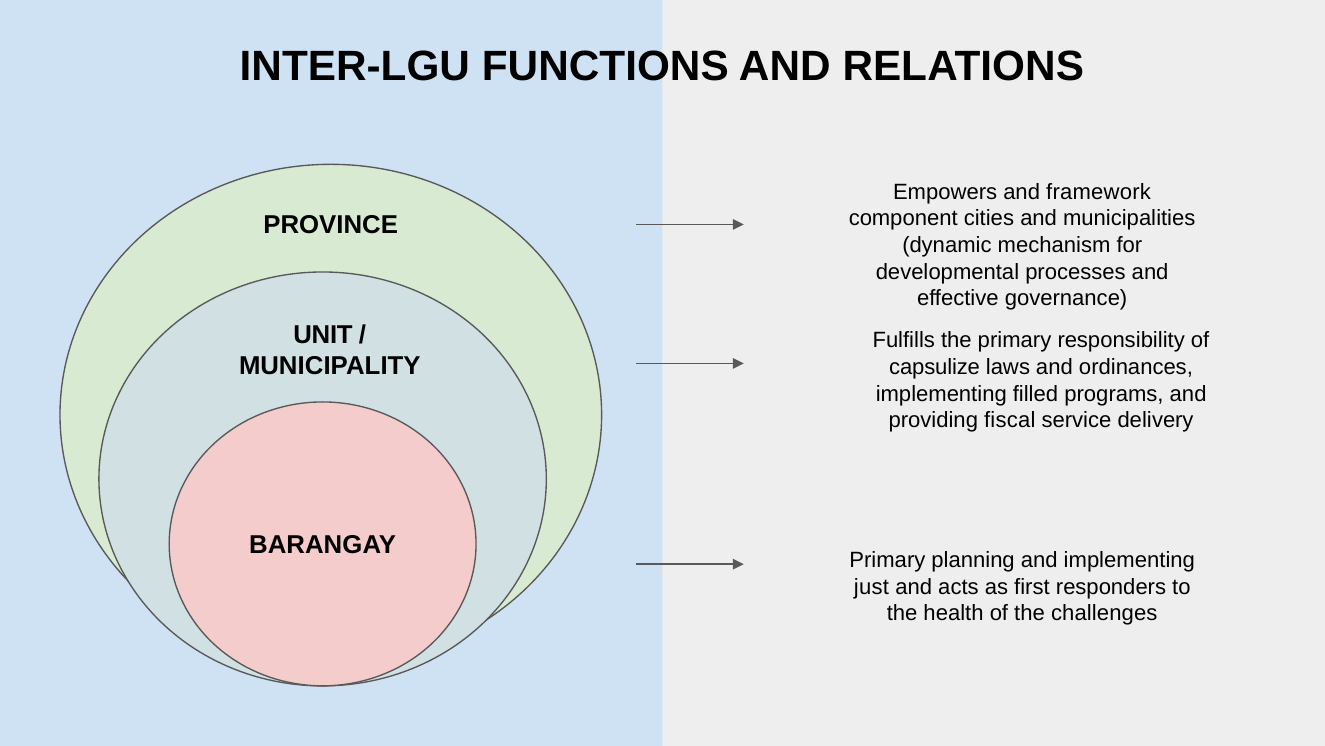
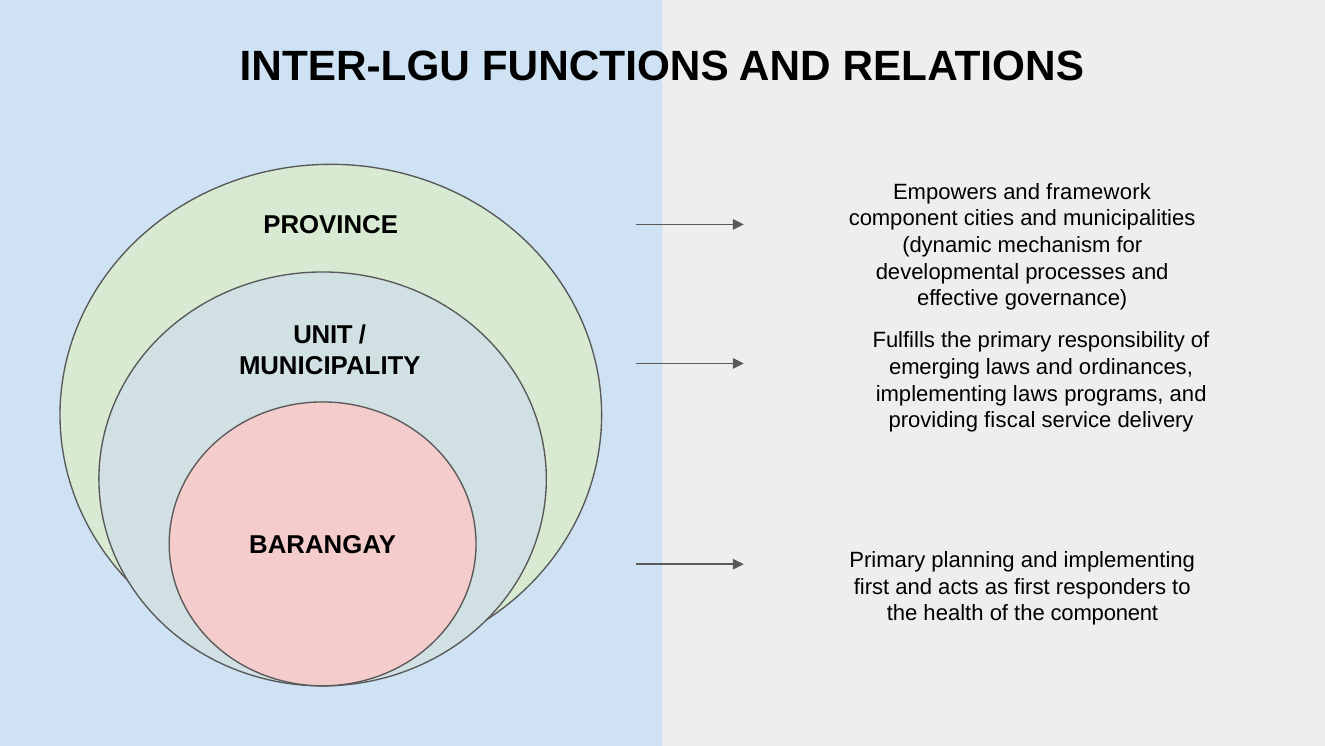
capsulize: capsulize -> emerging
implementing filled: filled -> laws
just at (871, 587): just -> first
the challenges: challenges -> component
